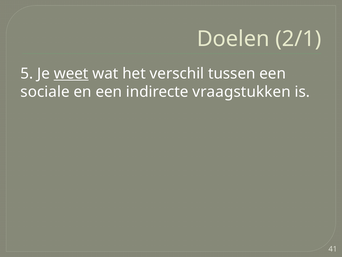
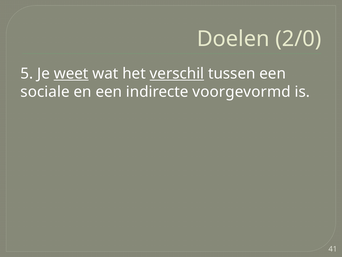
2/1: 2/1 -> 2/0
verschil underline: none -> present
vraagstukken: vraagstukken -> voorgevormd
